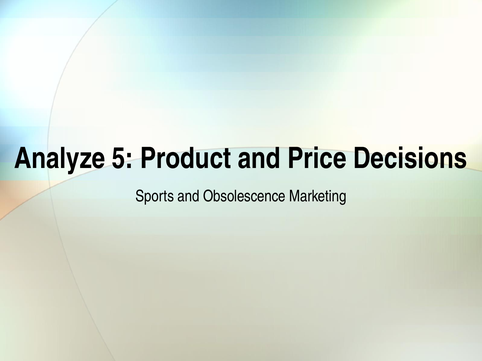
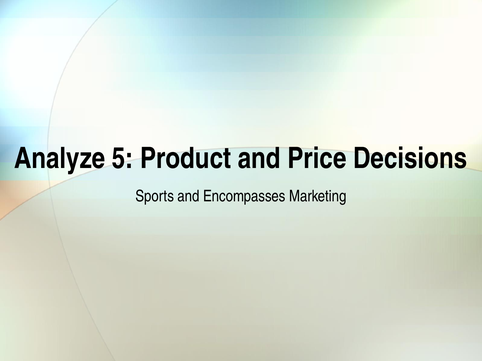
Obsolescence: Obsolescence -> Encompasses
